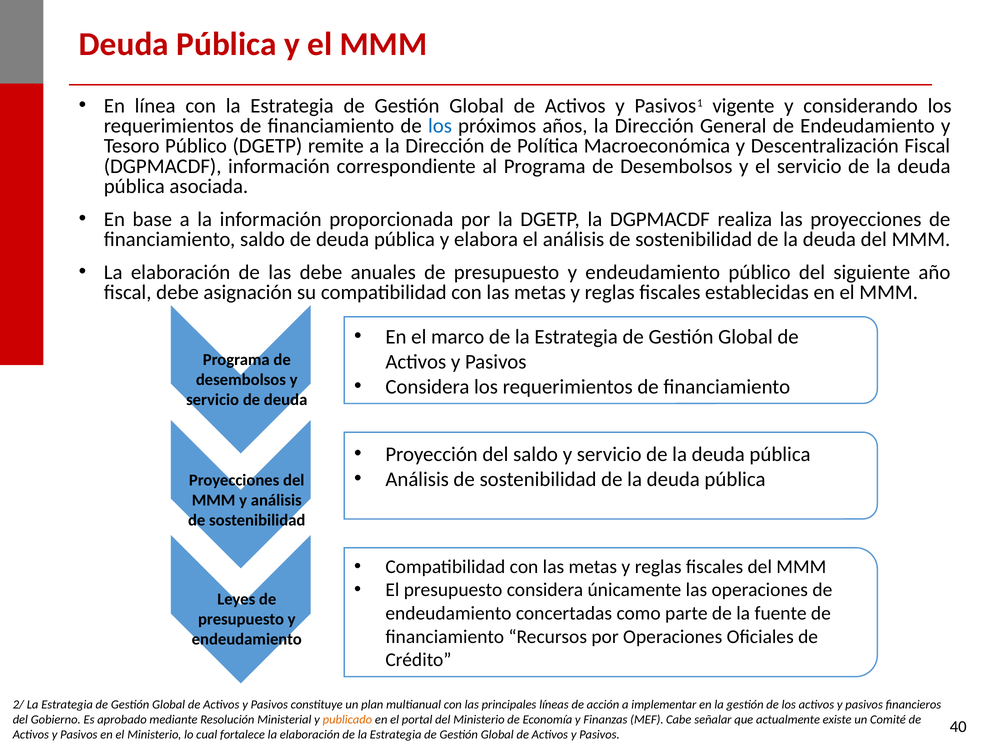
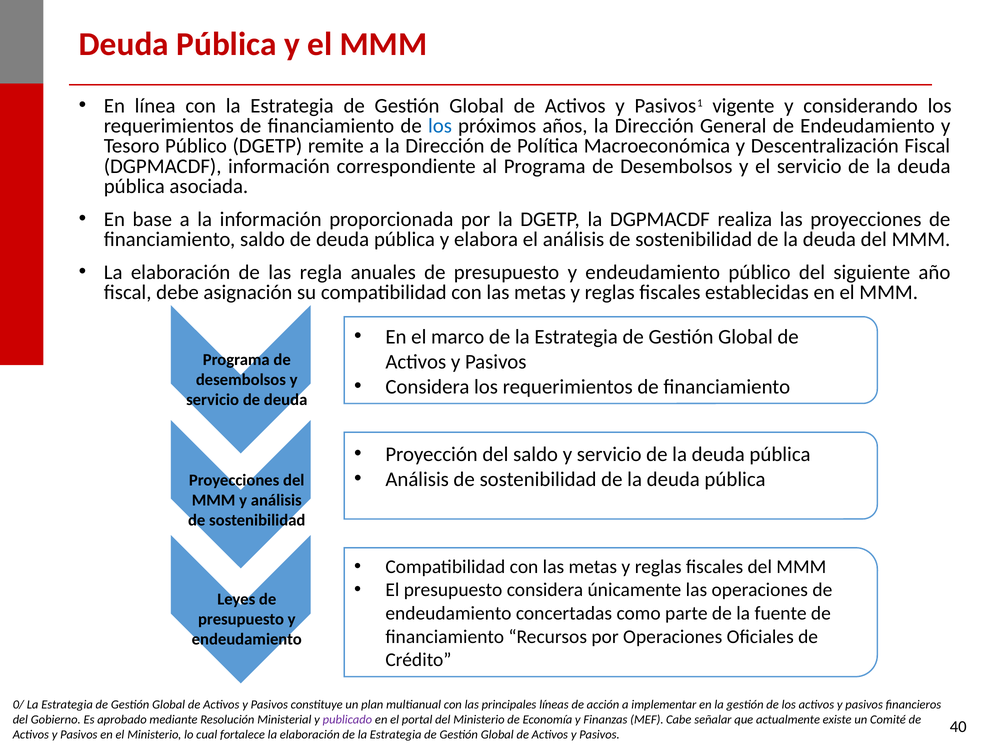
las debe: debe -> regla
2/: 2/ -> 0/
publicado colour: orange -> purple
